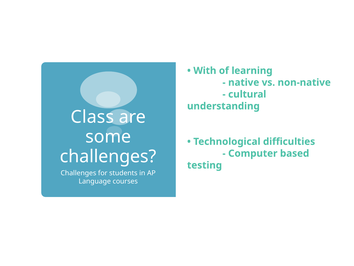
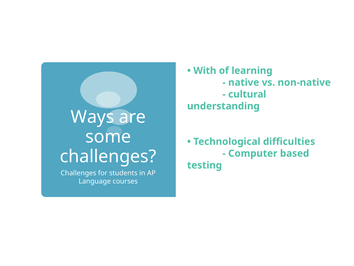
Class: Class -> Ways
